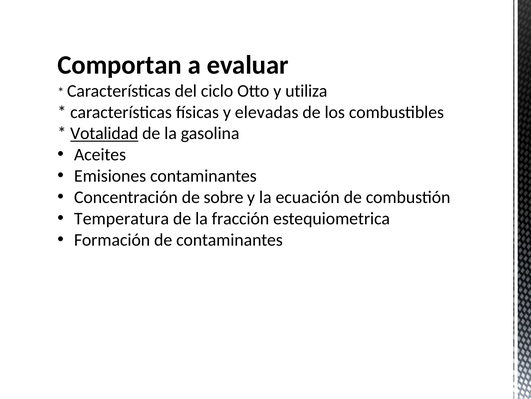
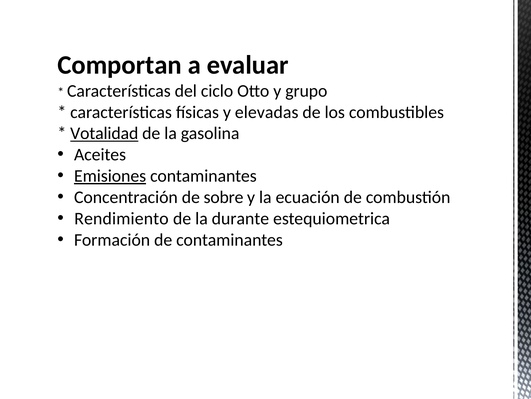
utiliza: utiliza -> grupo
Emisiones underline: none -> present
Temperatura: Temperatura -> Rendimiento
fracción: fracción -> durante
